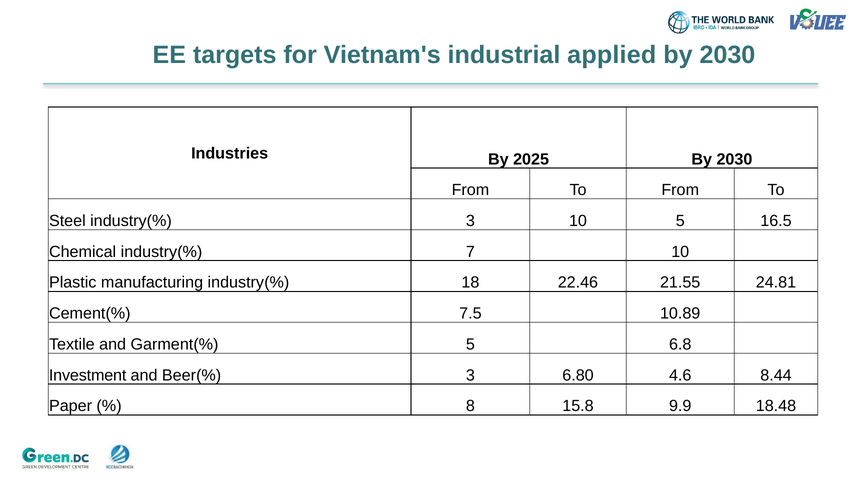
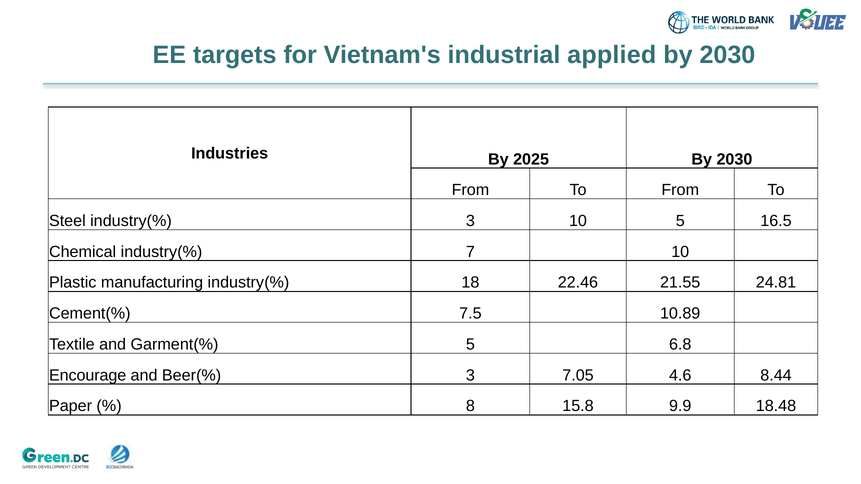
Investment: Investment -> Encourage
6.80: 6.80 -> 7.05
